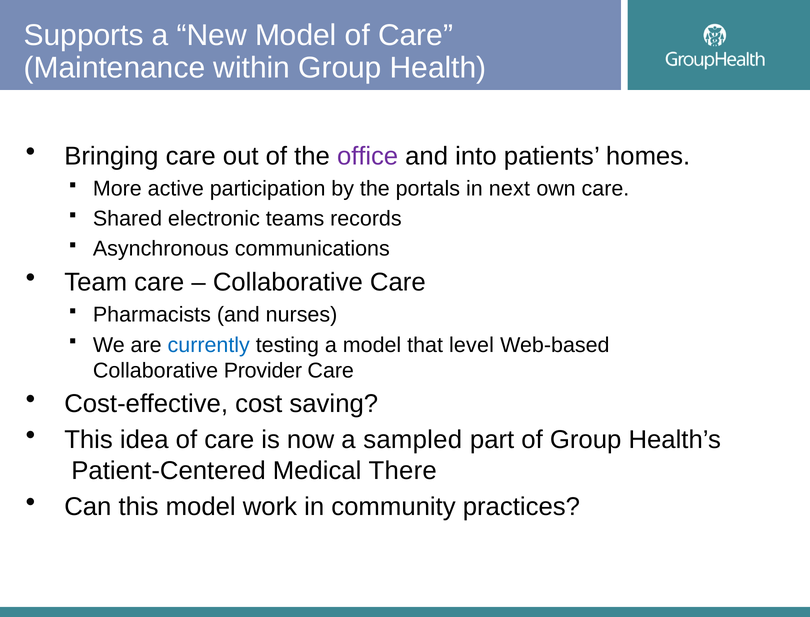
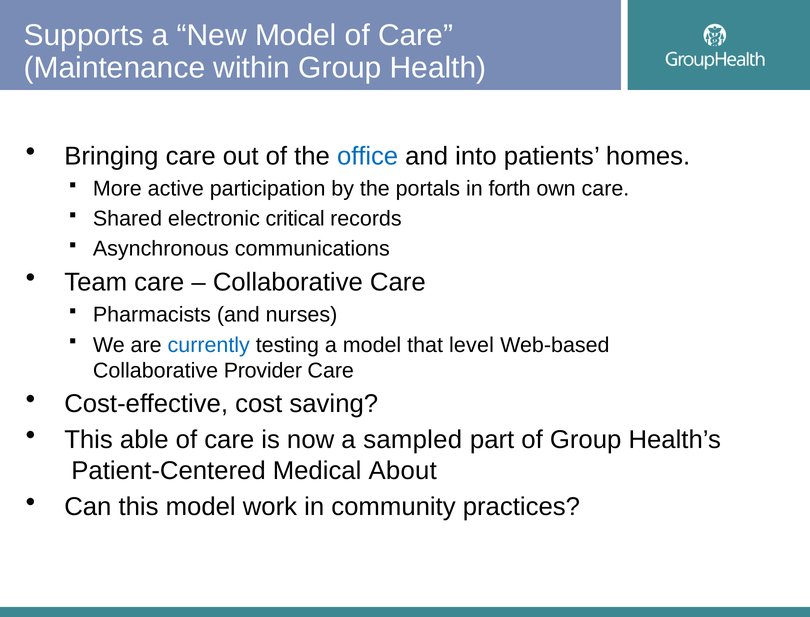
office colour: purple -> blue
next: next -> forth
teams: teams -> critical
idea: idea -> able
There: There -> About
